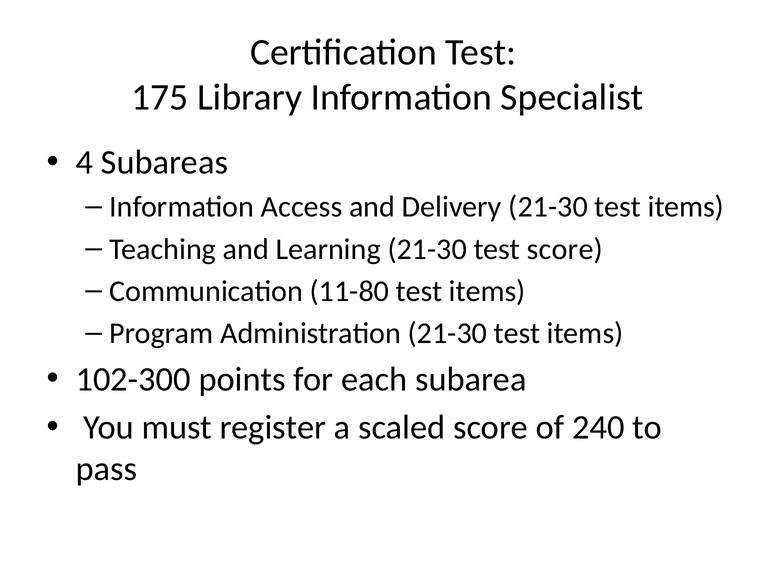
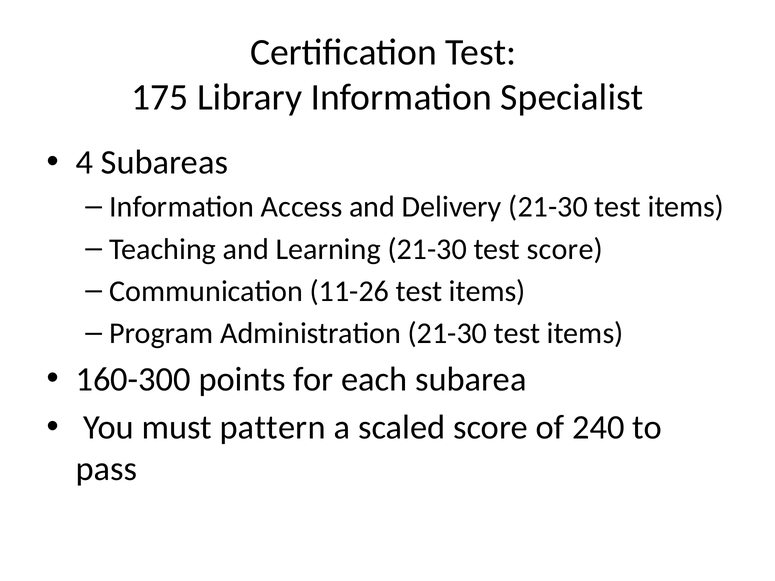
11-80: 11-80 -> 11-26
102-300: 102-300 -> 160-300
register: register -> pattern
